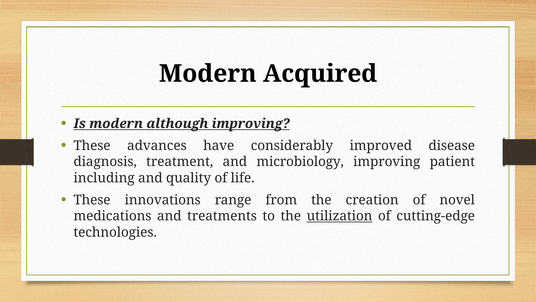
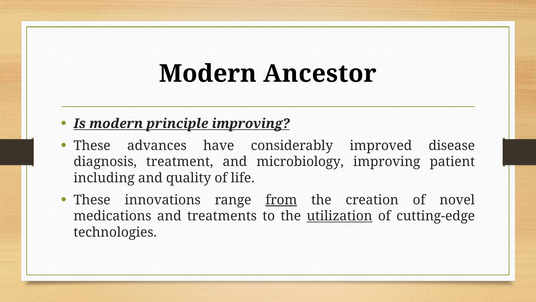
Acquired: Acquired -> Ancestor
although: although -> principle
from underline: none -> present
